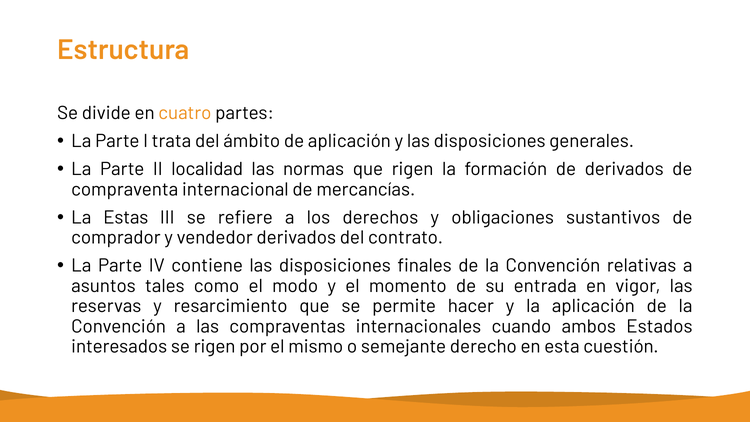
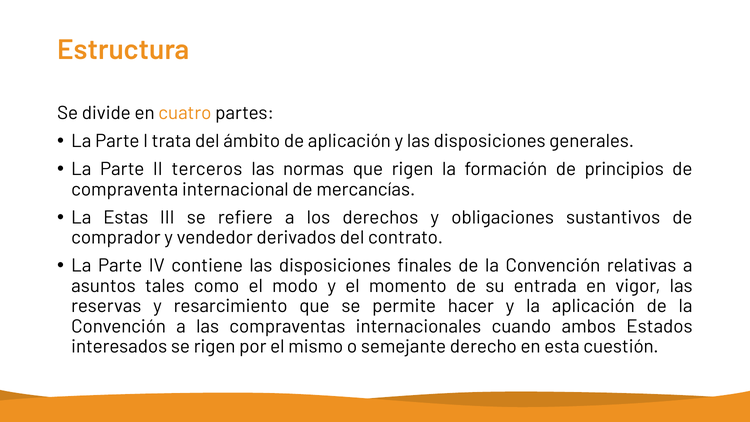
localidad: localidad -> terceros
de derivados: derivados -> principios
